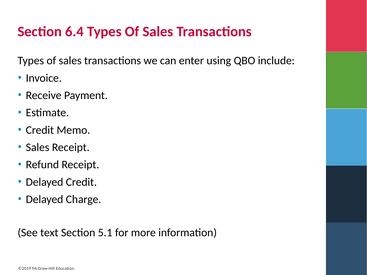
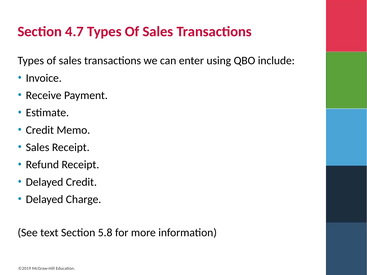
6.4: 6.4 -> 4.7
5.1: 5.1 -> 5.8
